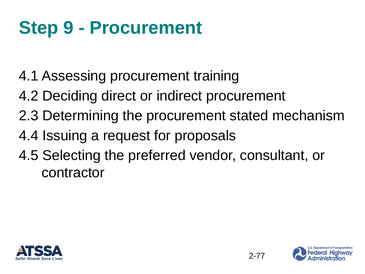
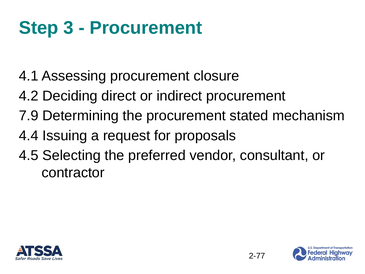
9: 9 -> 3
training: training -> closure
2.3: 2.3 -> 7.9
